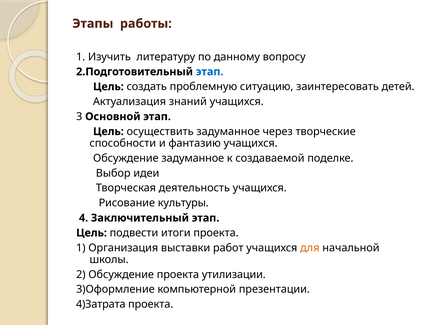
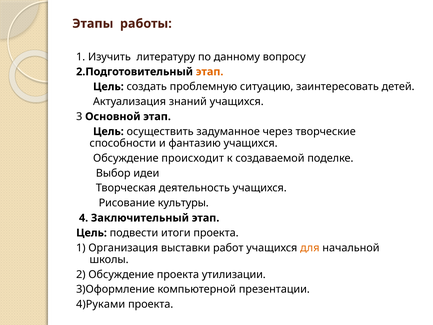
этап at (210, 72) colour: blue -> orange
Обсуждение задуманное: задуманное -> происходит
4)Затрата: 4)Затрата -> 4)Руками
